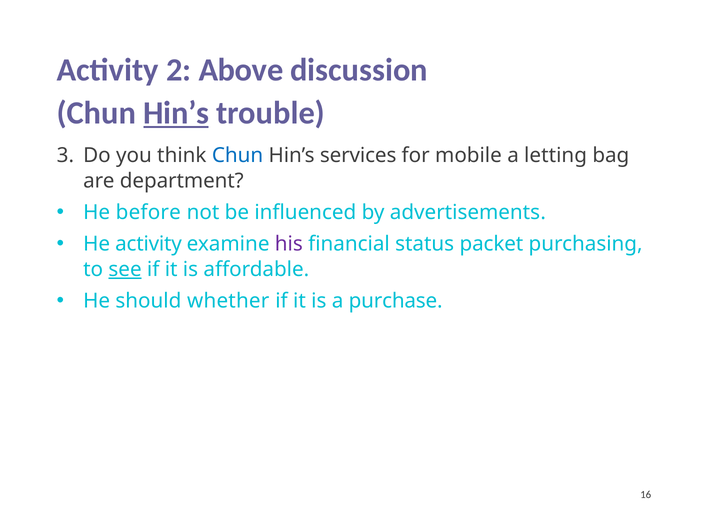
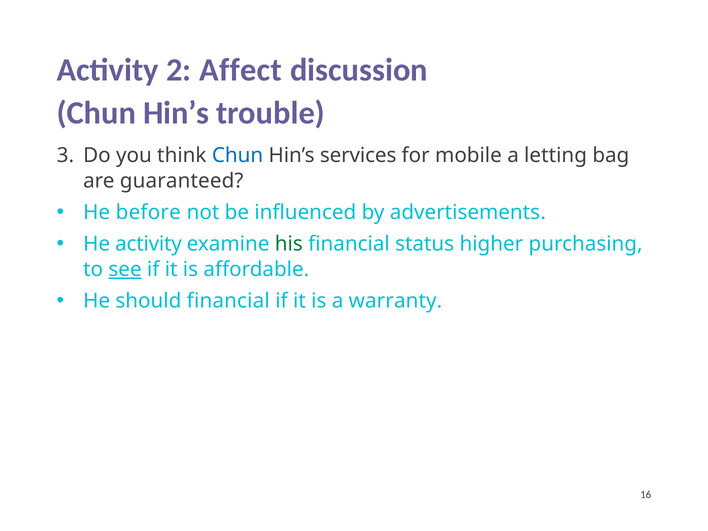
Above: Above -> Affect
Hin’s at (176, 113) underline: present -> none
department: department -> guaranteed
his colour: purple -> green
packet: packet -> higher
should whether: whether -> financial
purchase: purchase -> warranty
